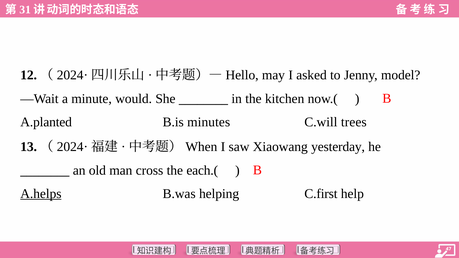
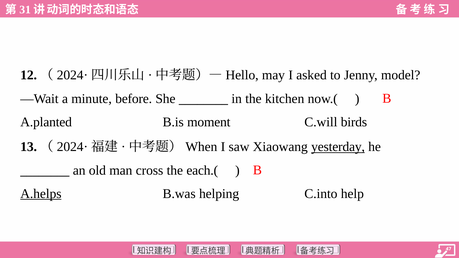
would: would -> before
minutes: minutes -> moment
trees: trees -> birds
yesterday underline: none -> present
C.first: C.first -> C.into
